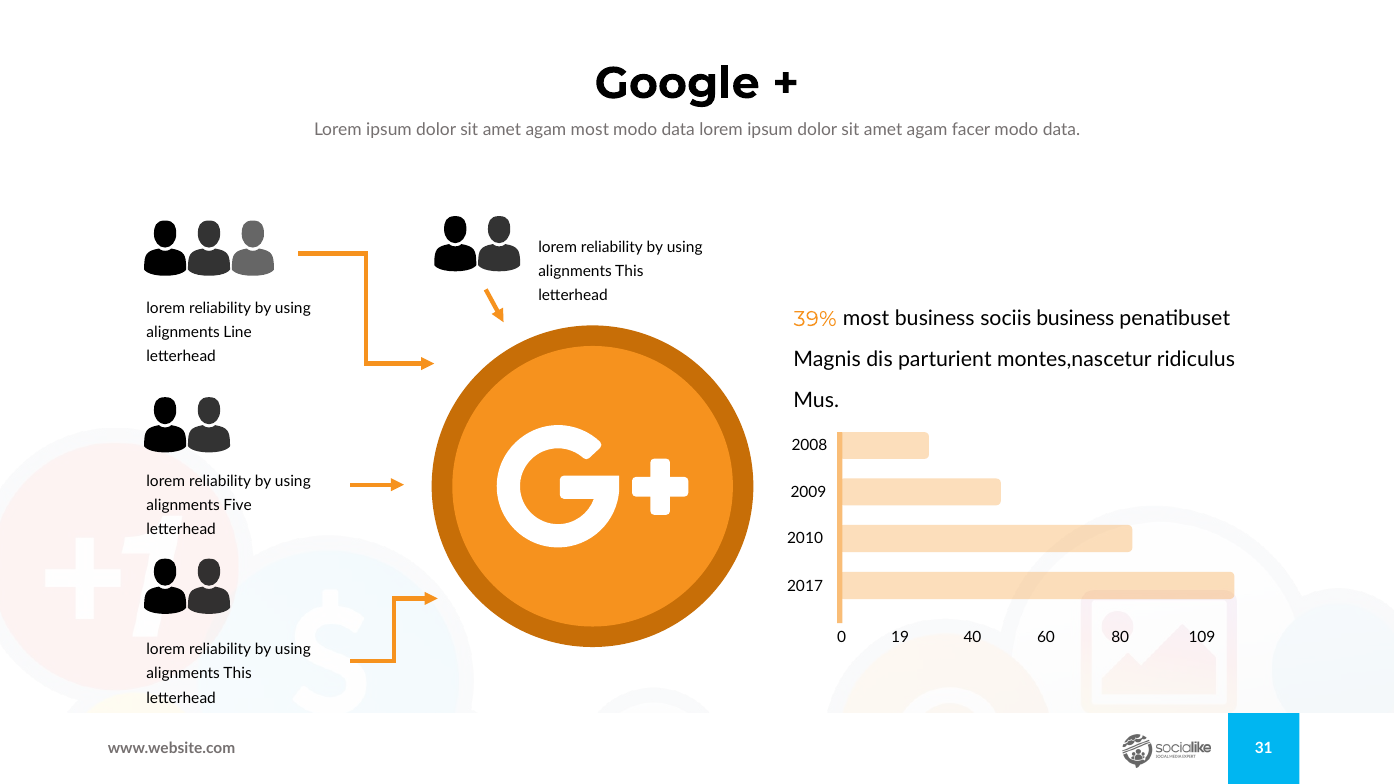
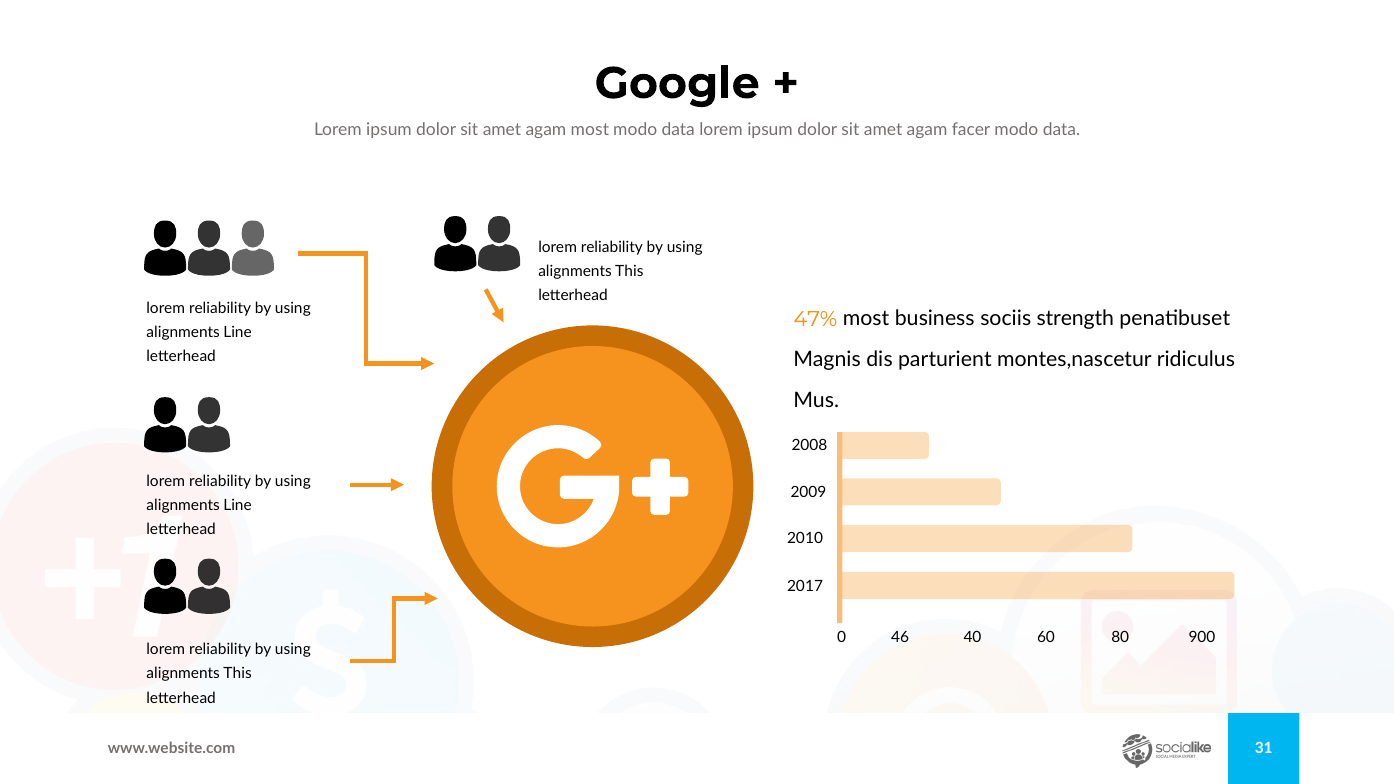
39%: 39% -> 47%
sociis business: business -> strength
Five at (238, 506): Five -> Line
19: 19 -> 46
109: 109 -> 900
